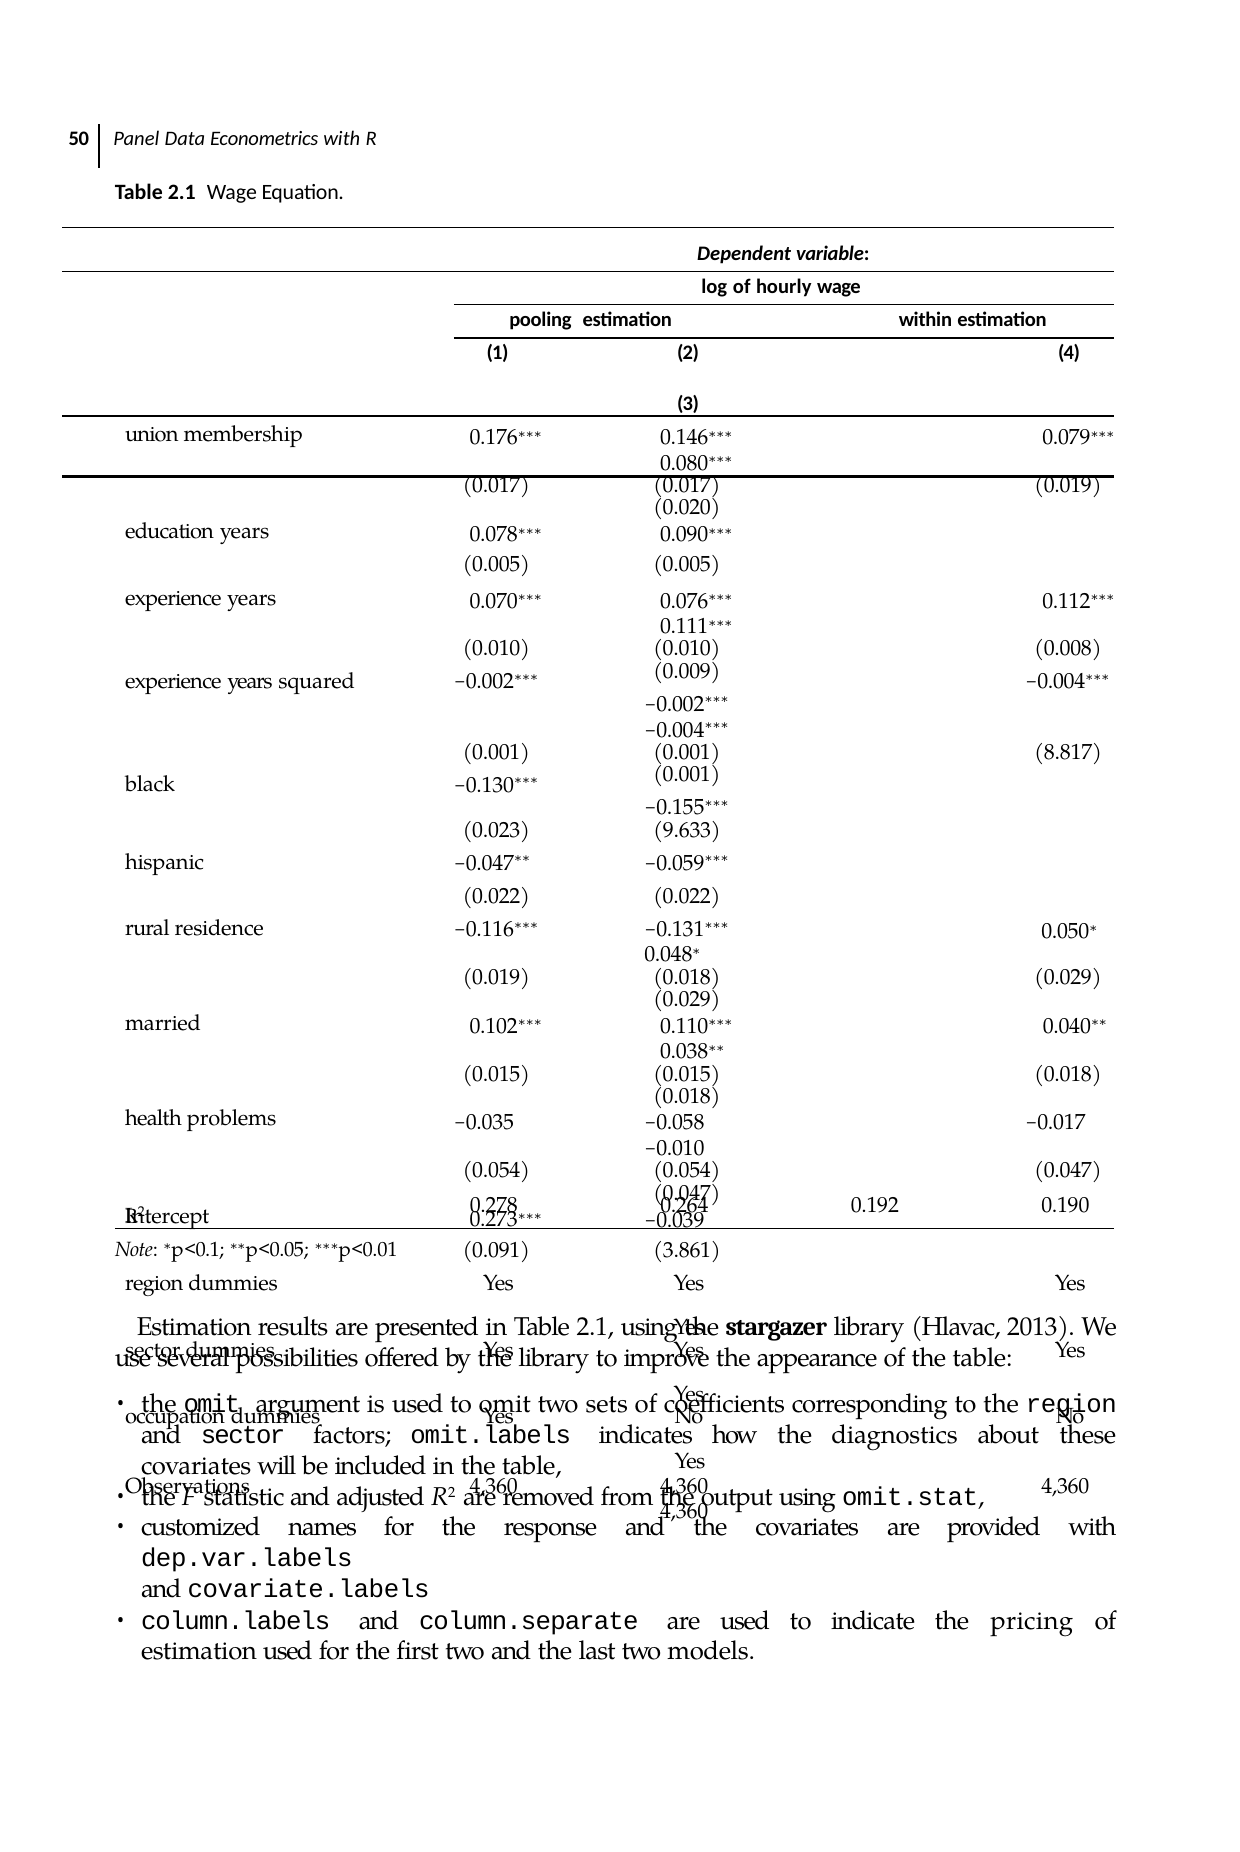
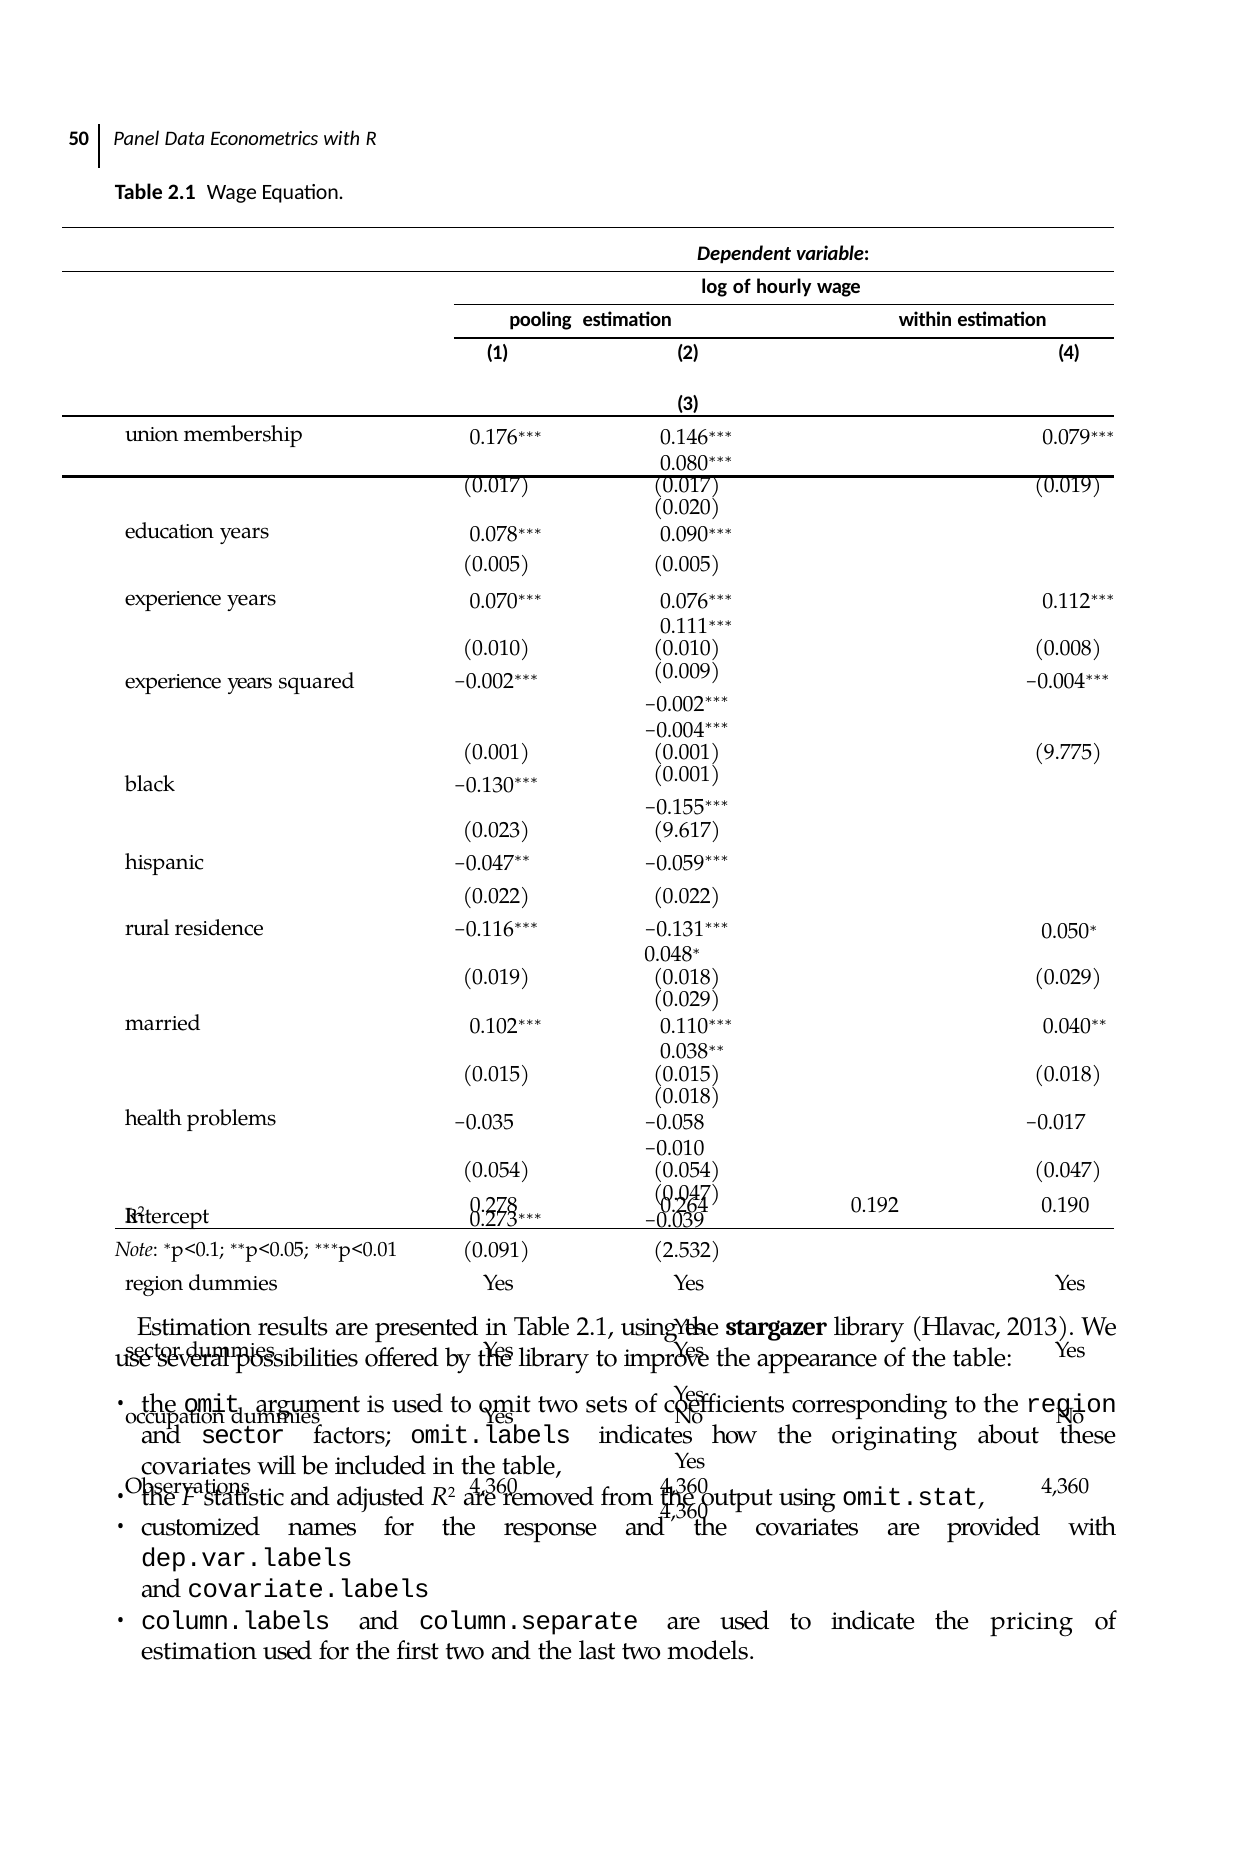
8.817: 8.817 -> 9.775
9.633: 9.633 -> 9.617
3.861: 3.861 -> 2.532
diagnostics: diagnostics -> originating
